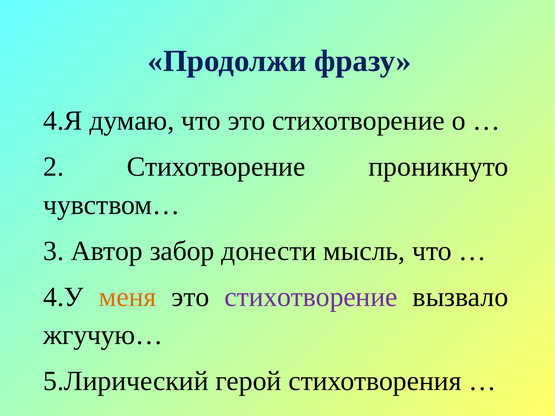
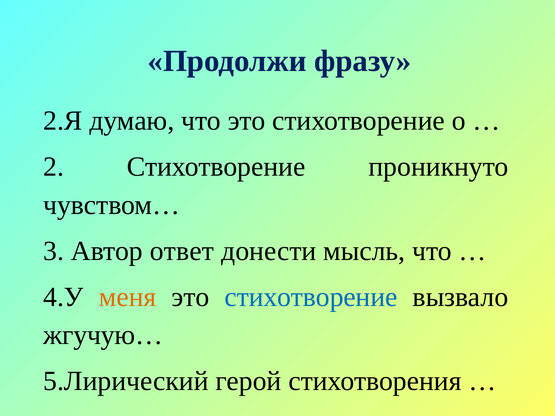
4.Я: 4.Я -> 2.Я
забор: забор -> ответ
стихотворение at (311, 297) colour: purple -> blue
